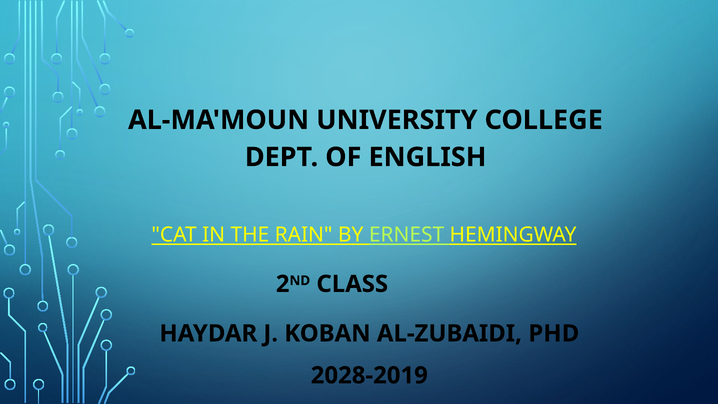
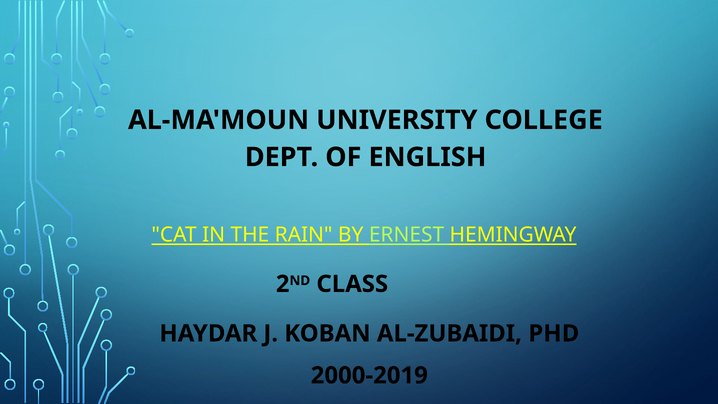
2028-2019: 2028-2019 -> 2000-2019
